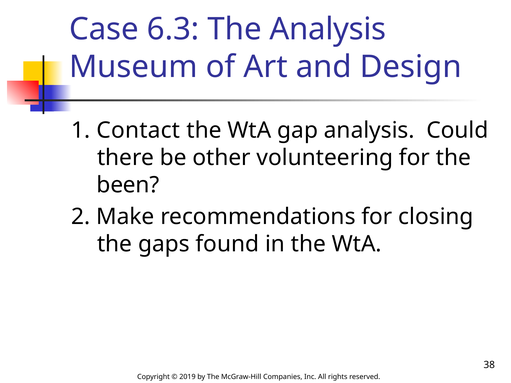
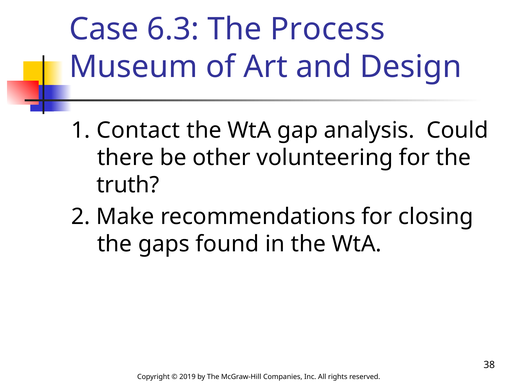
The Analysis: Analysis -> Process
been: been -> truth
